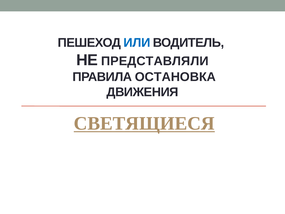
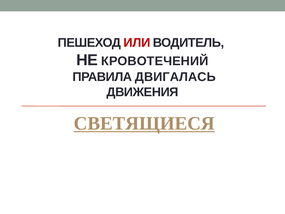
ИЛИ colour: blue -> red
ПРЕДСТАВЛЯЛИ: ПРЕДСТАВЛЯЛИ -> КРОВОТЕЧЕНИЙ
ОСТАНОВКА: ОСТАНОВКА -> ДВИГАЛАСЬ
